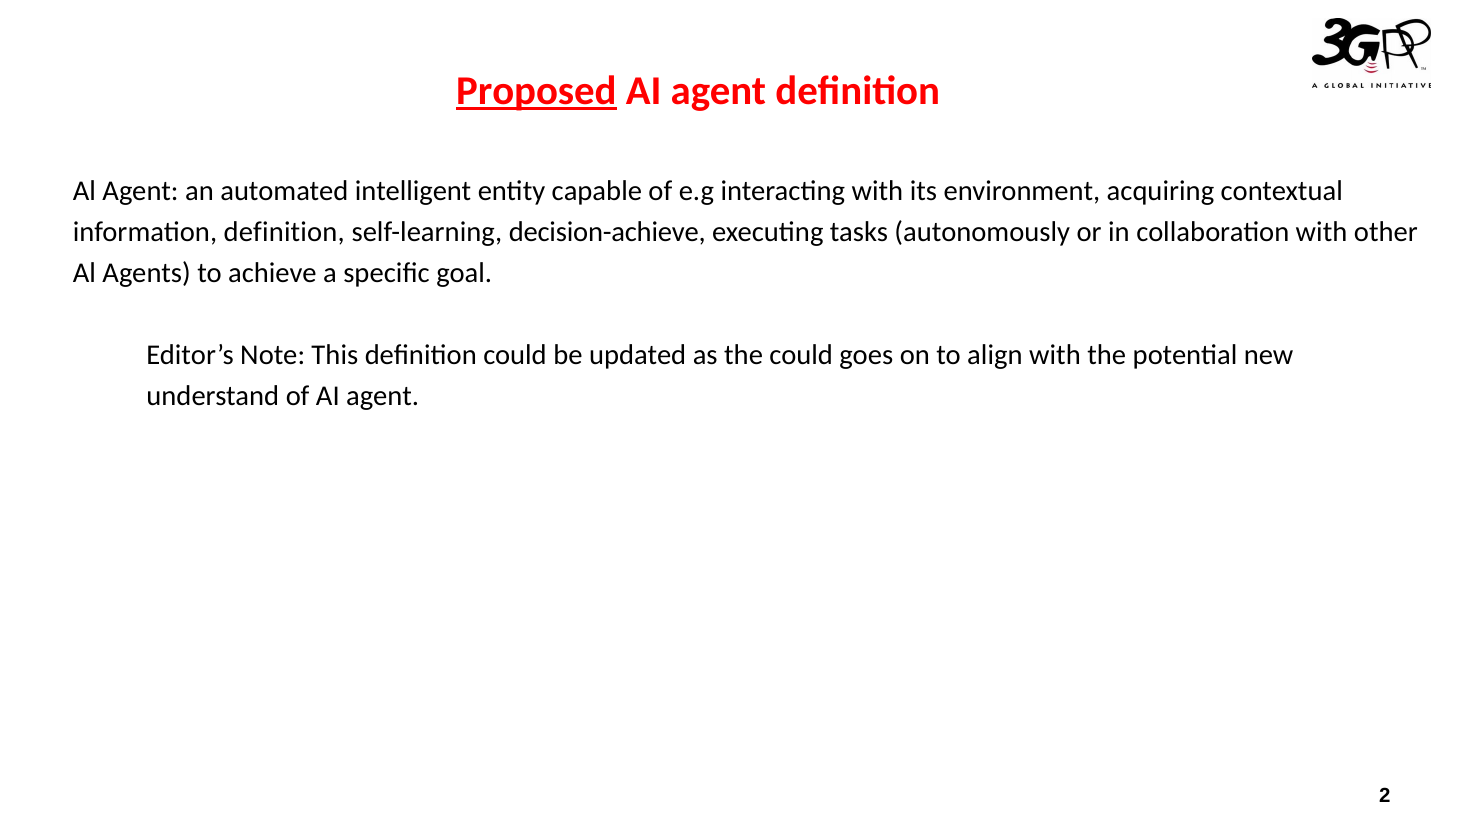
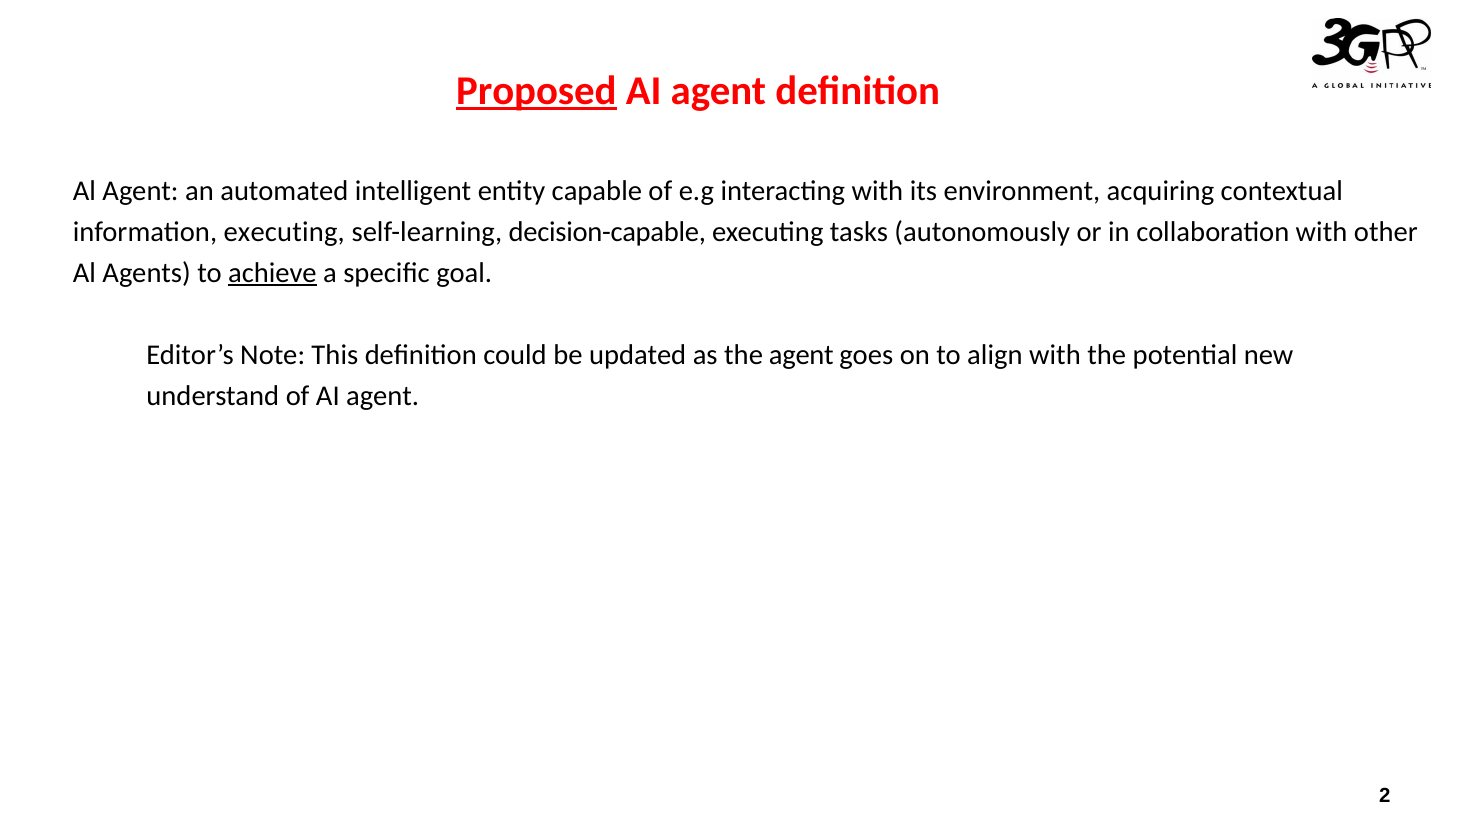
information definition: definition -> executing
decision-achieve: decision-achieve -> decision-capable
achieve underline: none -> present
the could: could -> agent
